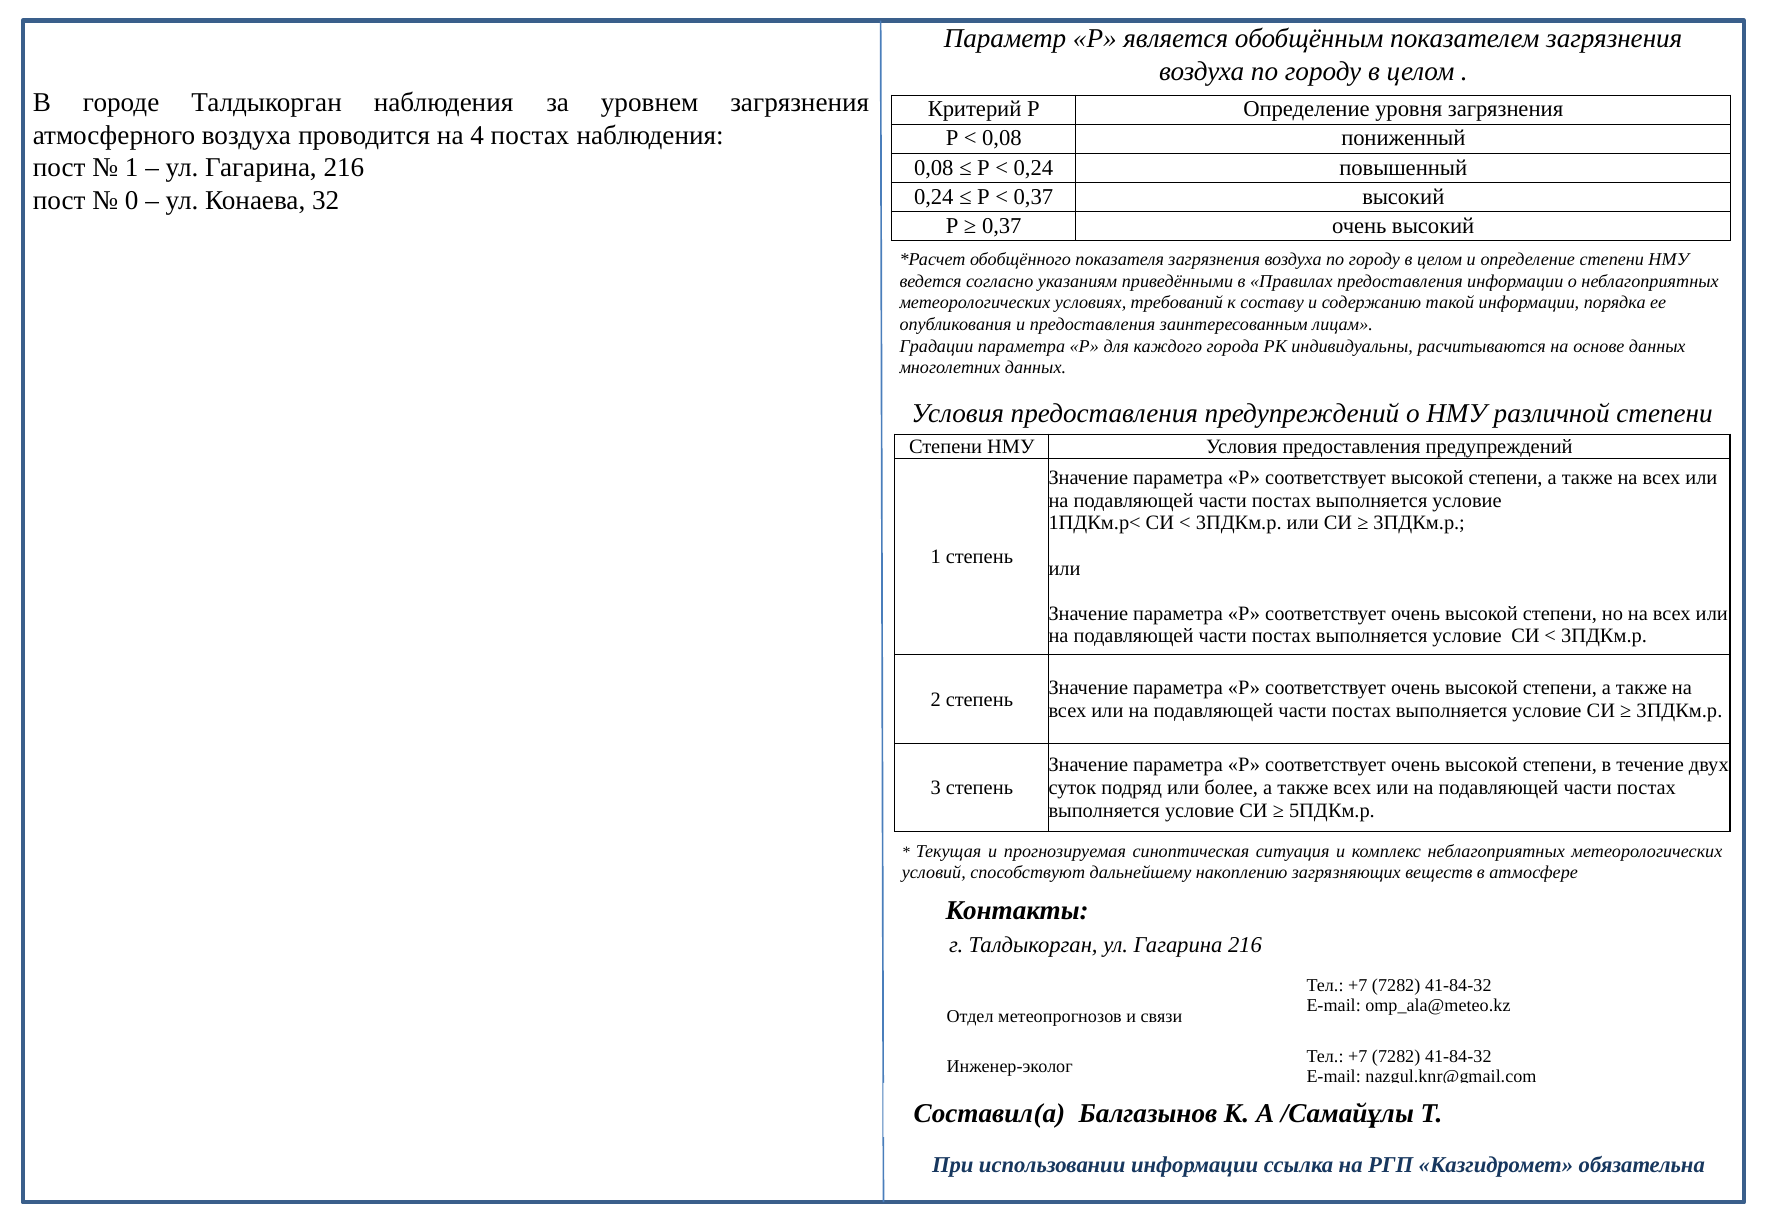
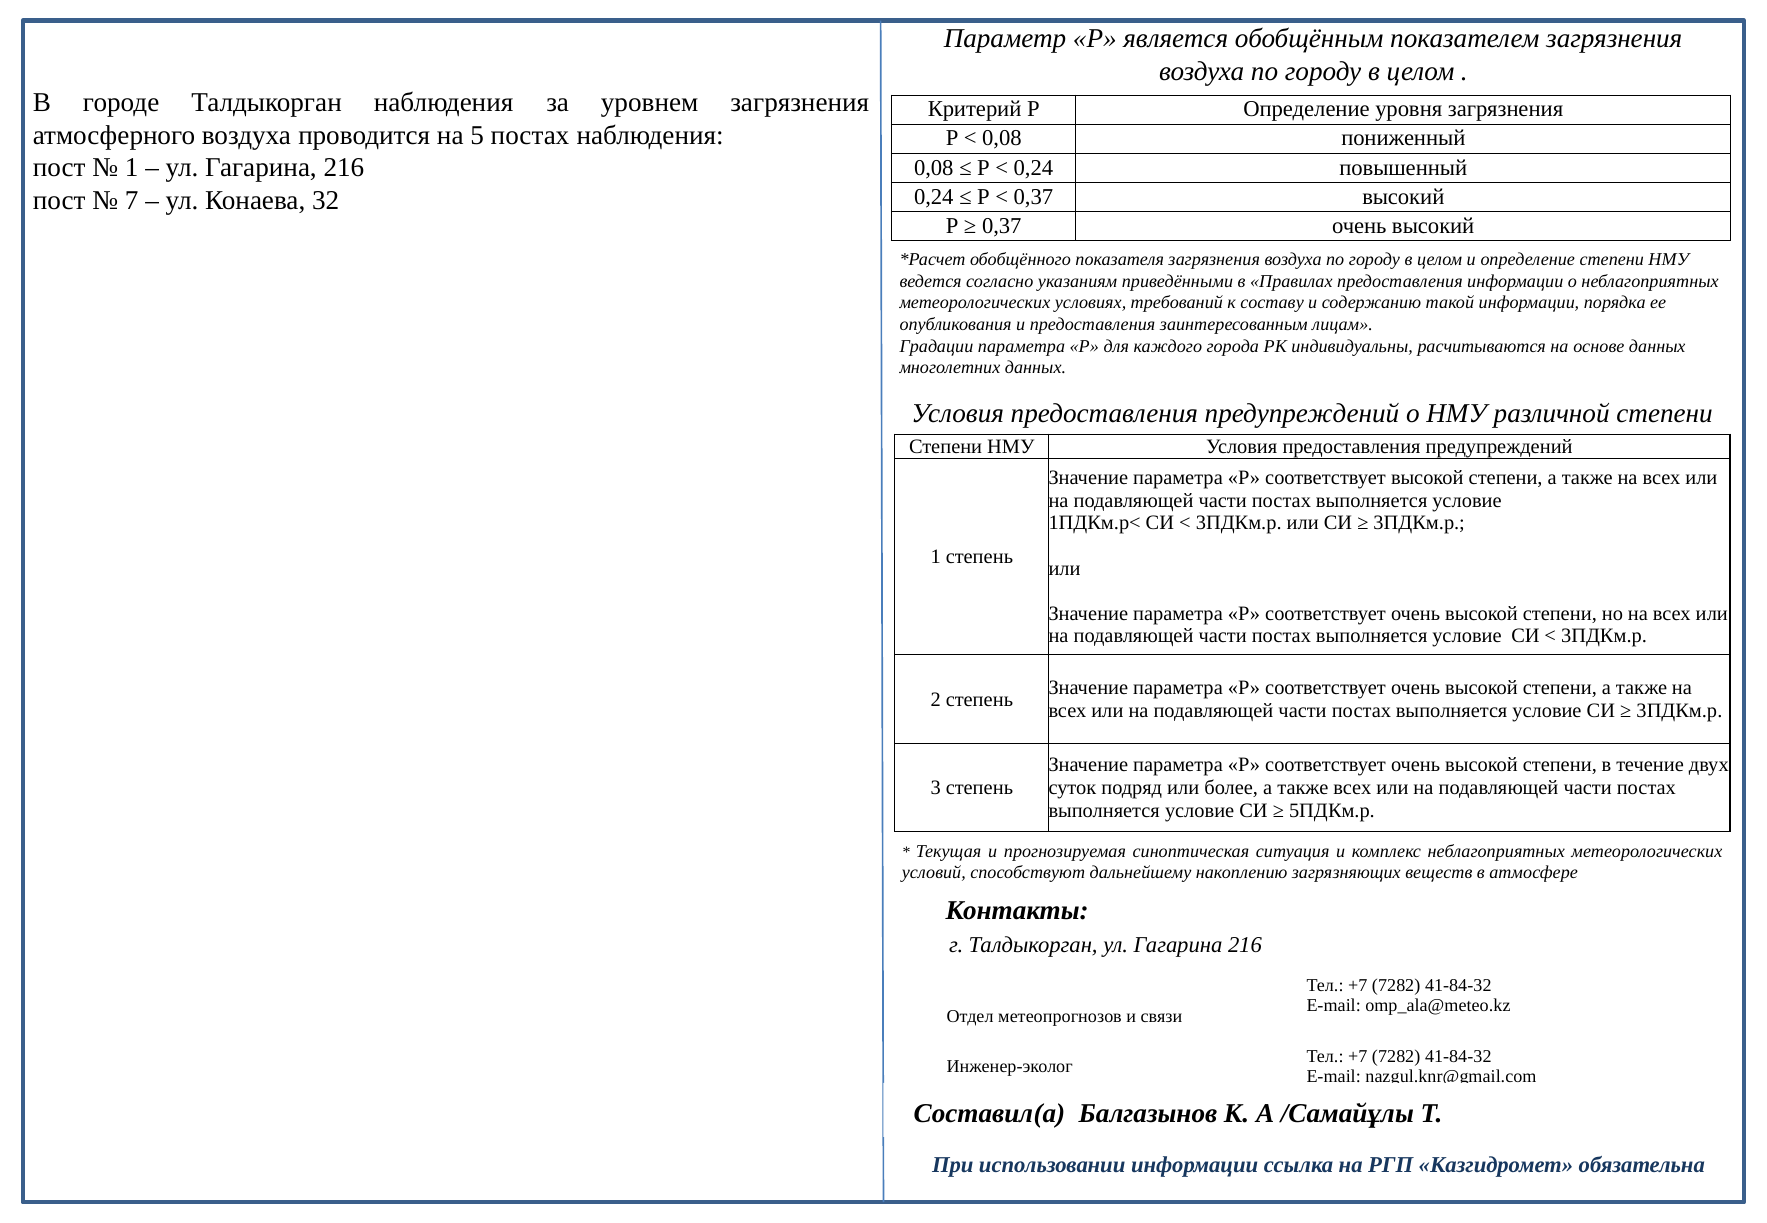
4: 4 -> 5
0: 0 -> 7
